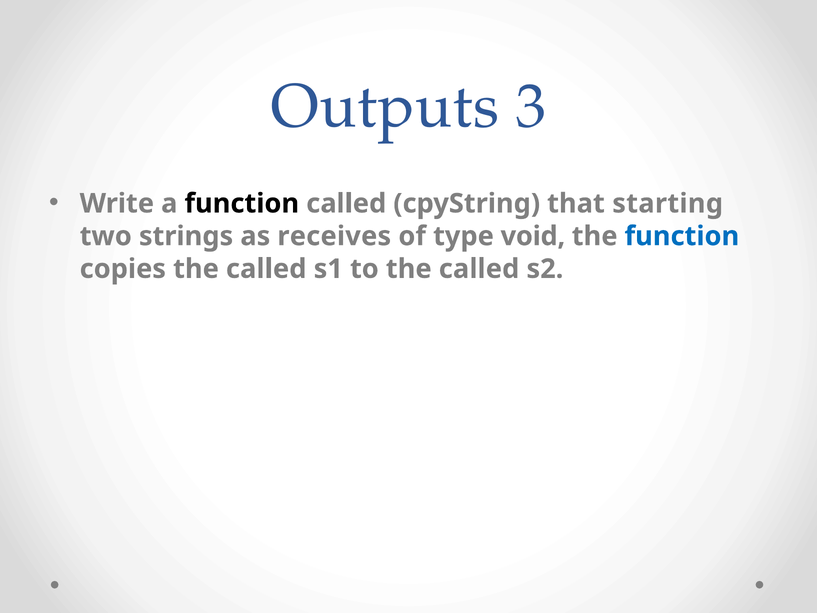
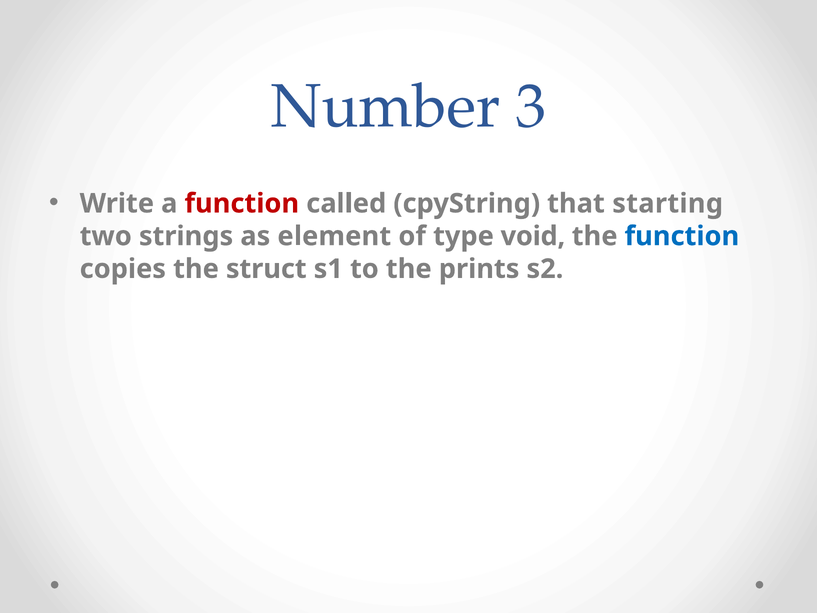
Outputs: Outputs -> Number
function at (242, 203) colour: black -> red
receives: receives -> element
copies the called: called -> struct
to the called: called -> prints
